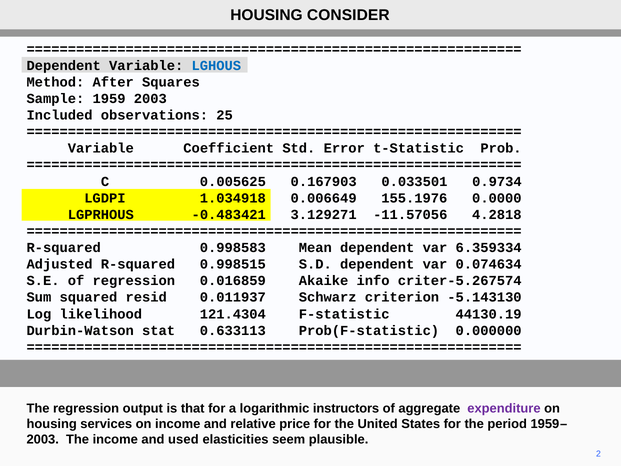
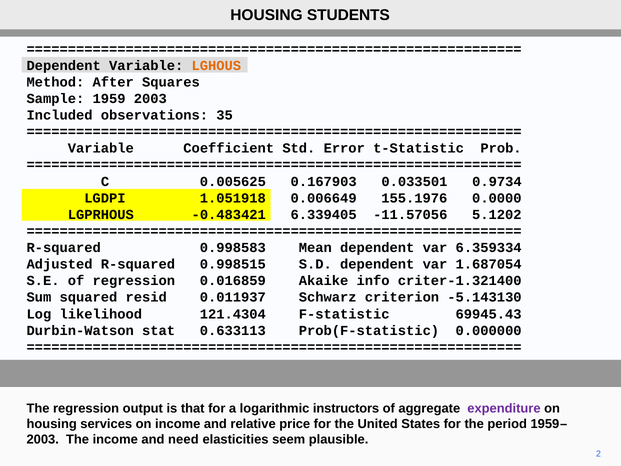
CONSIDER: CONSIDER -> STUDENTS
LGHOUS colour: blue -> orange
25: 25 -> 35
1.034918: 1.034918 -> 1.051918
3.129271: 3.129271 -> 6.339405
4.2818: 4.2818 -> 5.1202
0.074634: 0.074634 -> 1.687054
criter-5.267574: criter-5.267574 -> criter-1.321400
44130.19: 44130.19 -> 69945.43
used: used -> need
